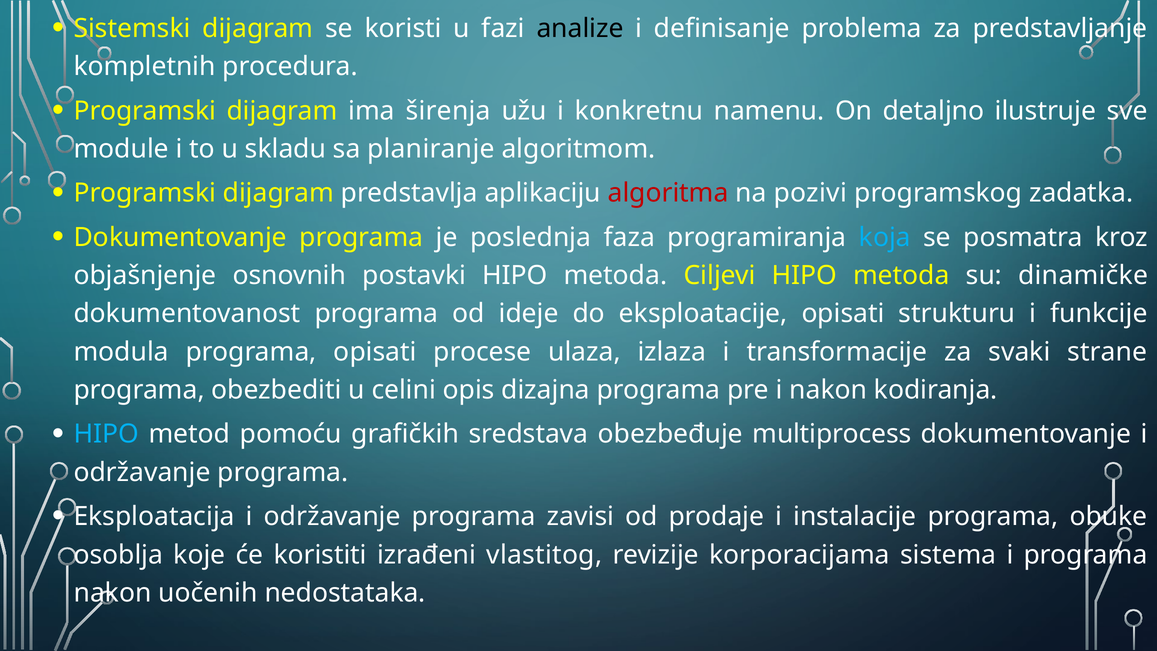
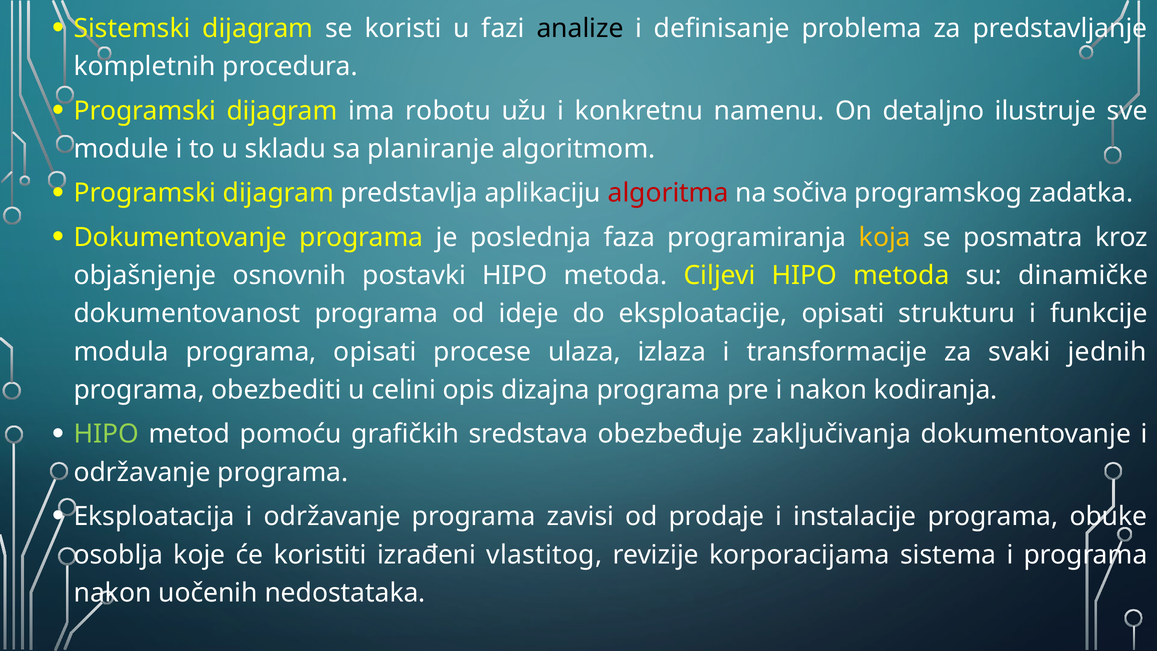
širenja: širenja -> robotu
pozivi: pozivi -> sočiva
koja colour: light blue -> yellow
strane: strane -> jednih
HIPO at (106, 434) colour: light blue -> light green
multiprocess: multiprocess -> zaključivanja
